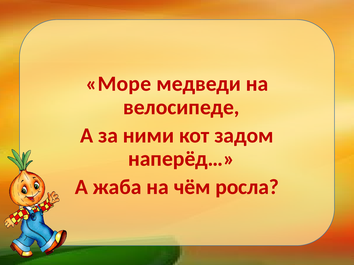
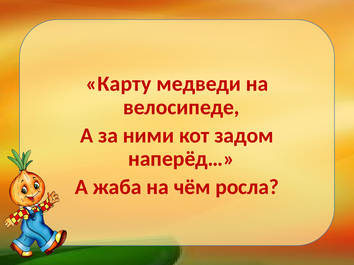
Море: Море -> Карту
